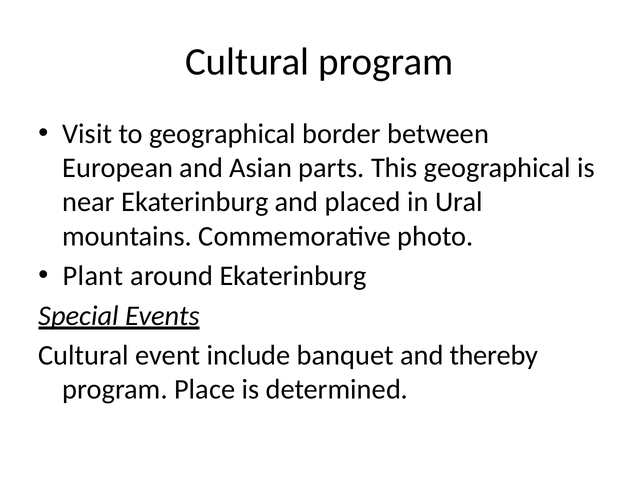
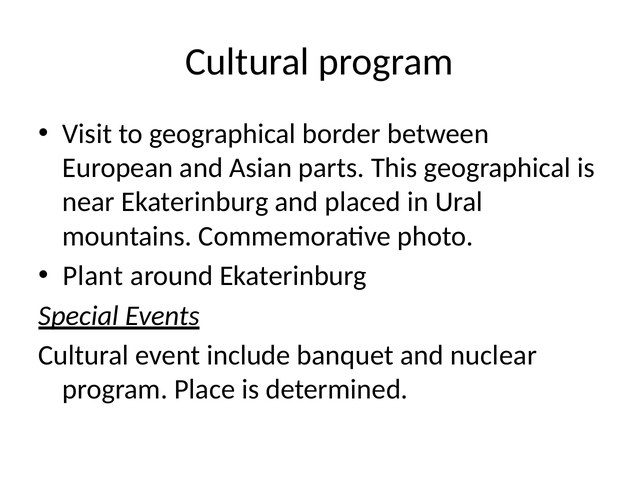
thereby: thereby -> nuclear
